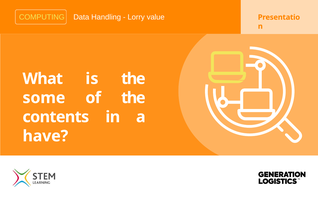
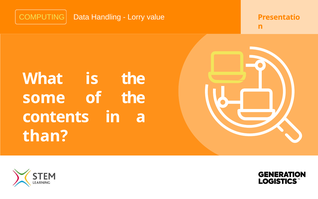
have: have -> than
